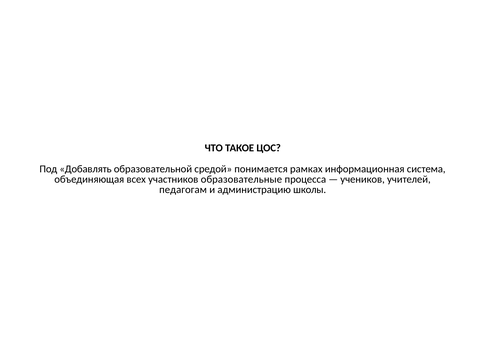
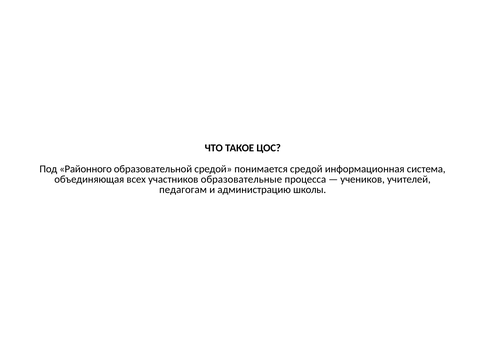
Добавлять: Добавлять -> Районного
понимается рамках: рамках -> средой
